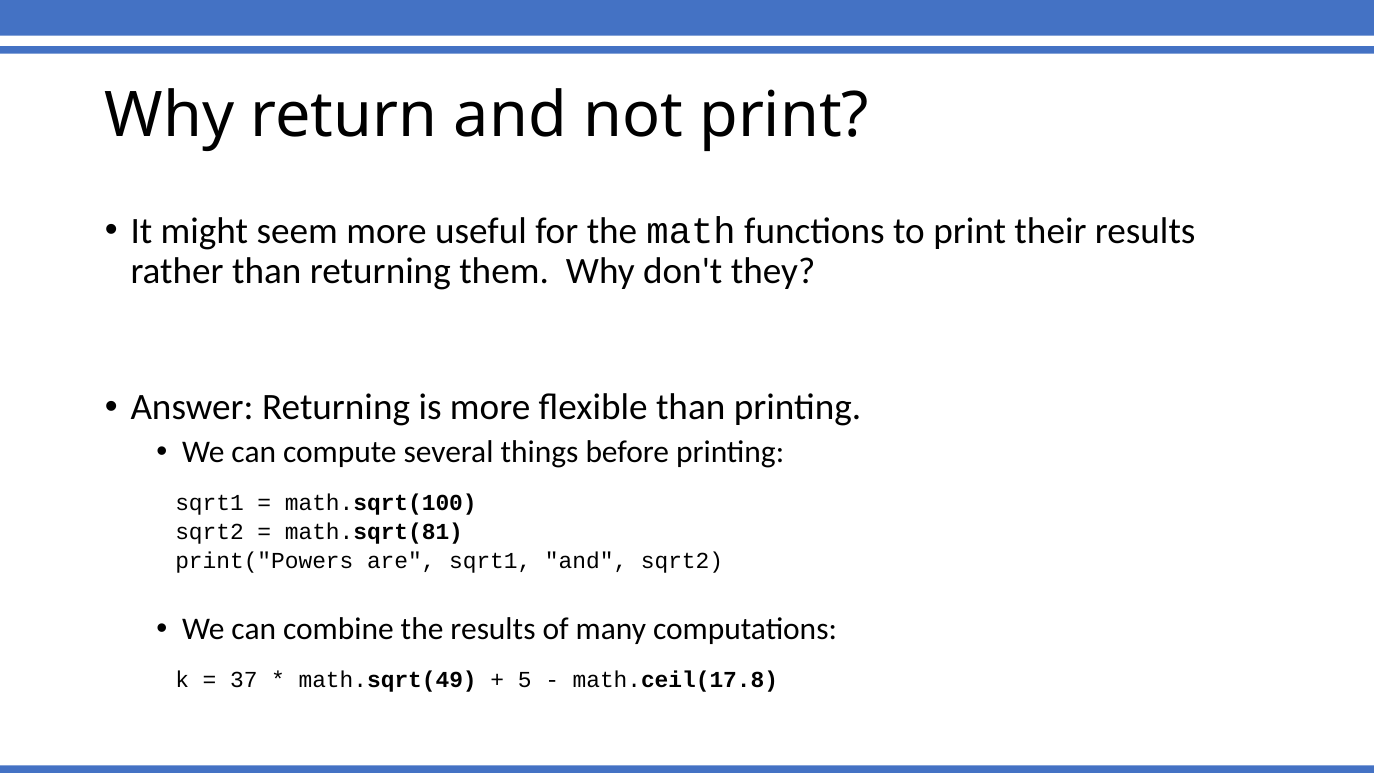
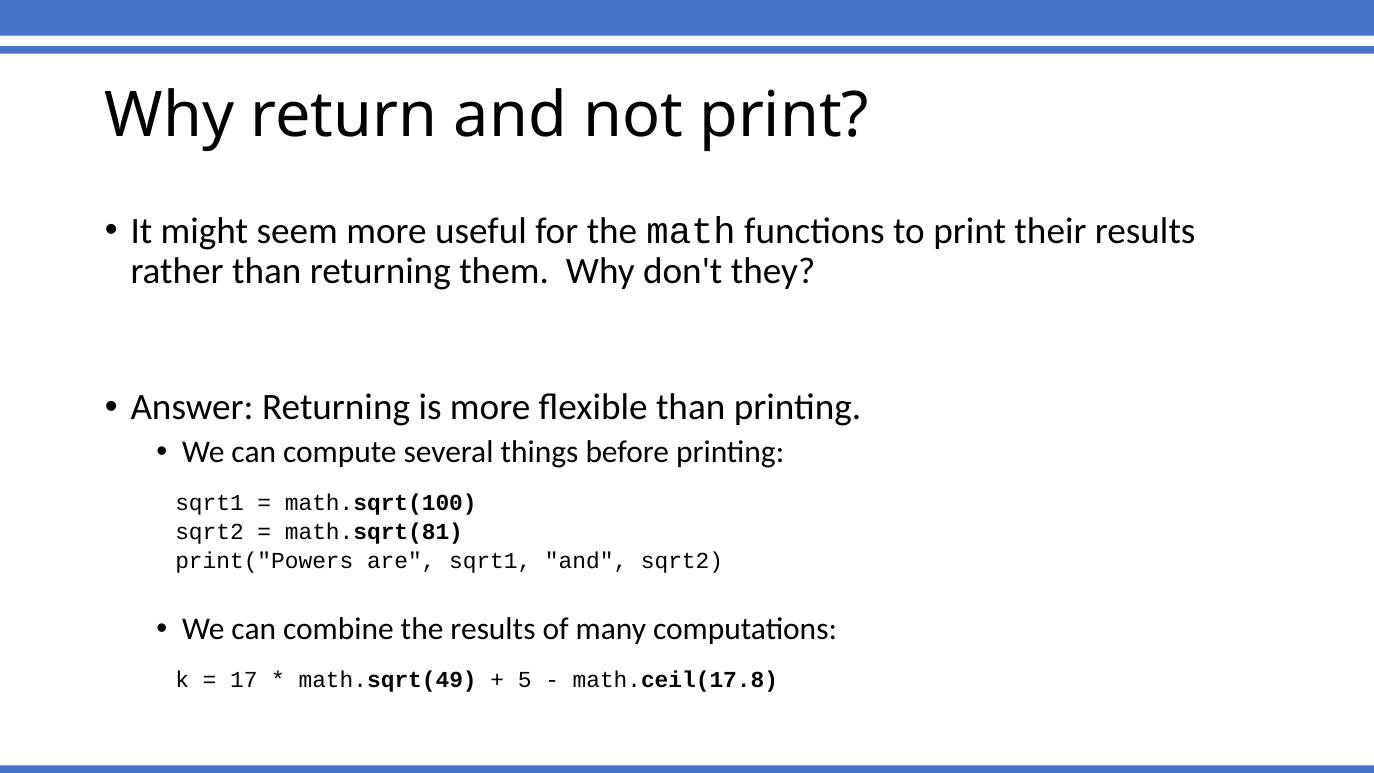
37: 37 -> 17
